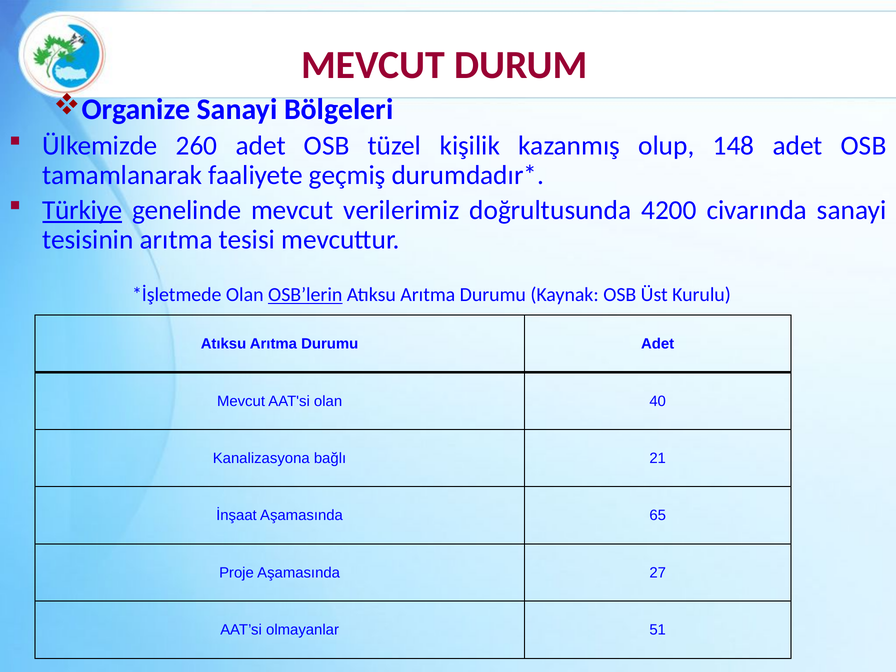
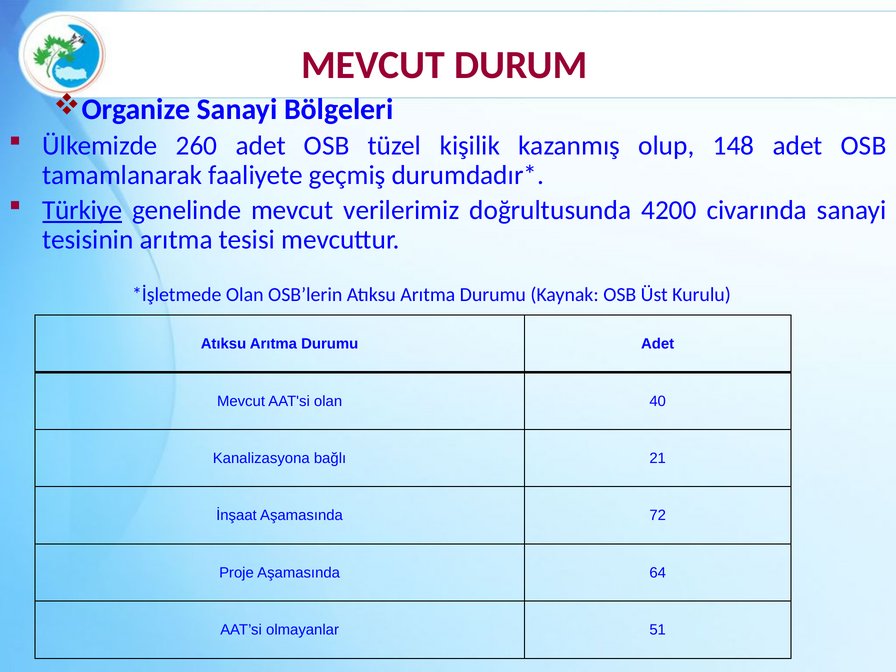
OSB’lerin underline: present -> none
65: 65 -> 72
27: 27 -> 64
